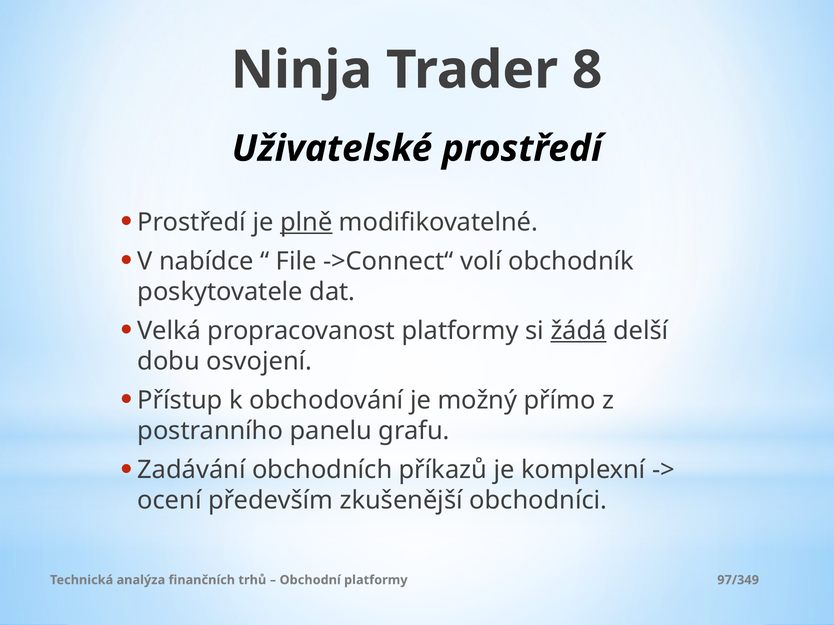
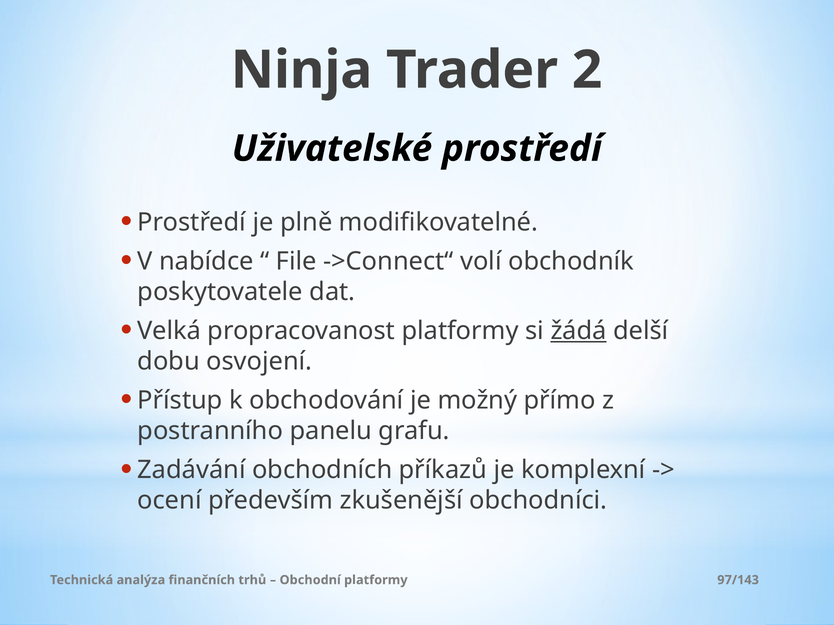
8: 8 -> 2
plně underline: present -> none
97/349: 97/349 -> 97/143
